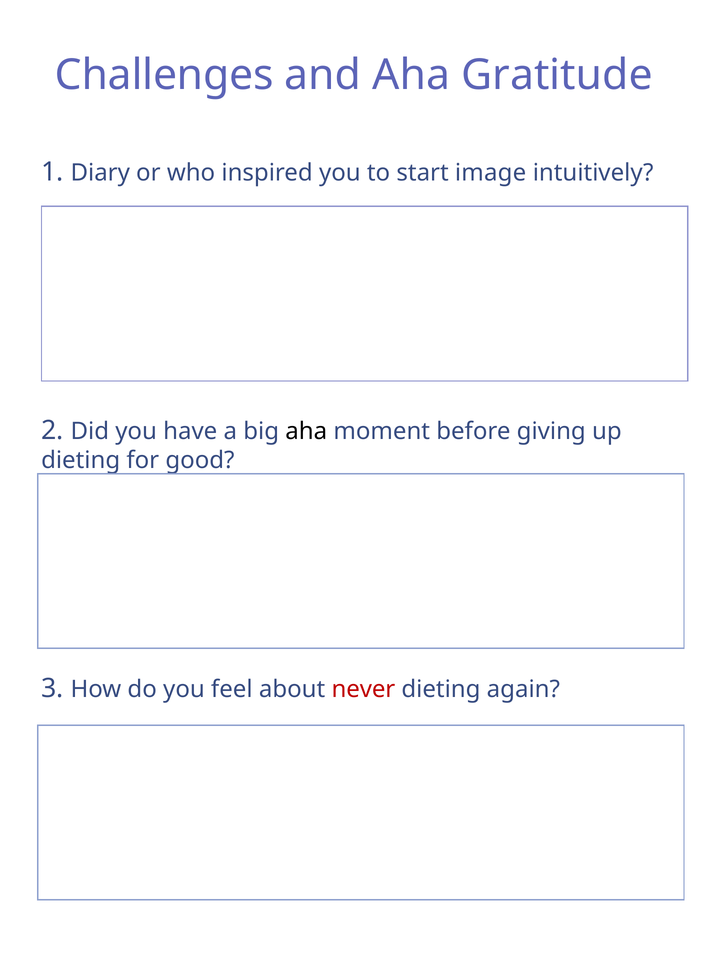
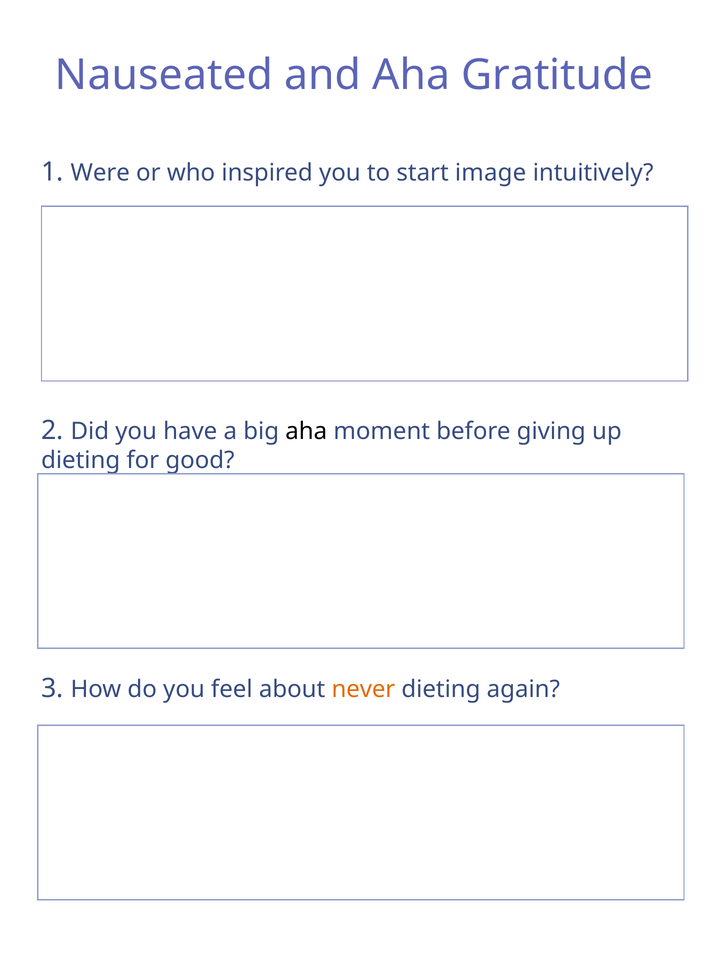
Challenges: Challenges -> Nauseated
Diary: Diary -> Were
never colour: red -> orange
